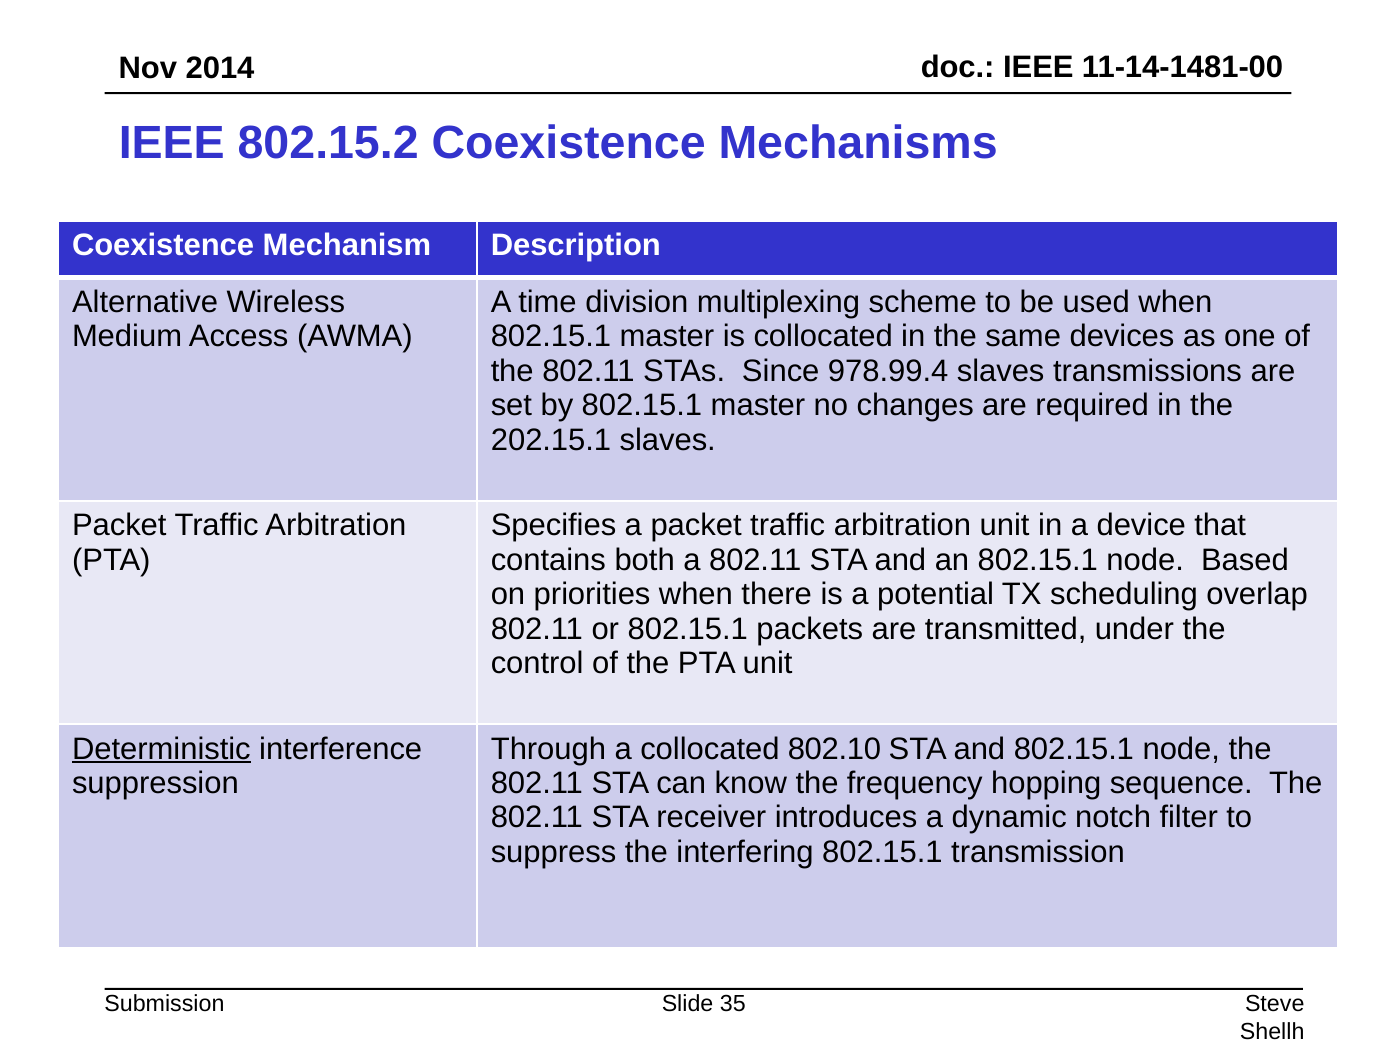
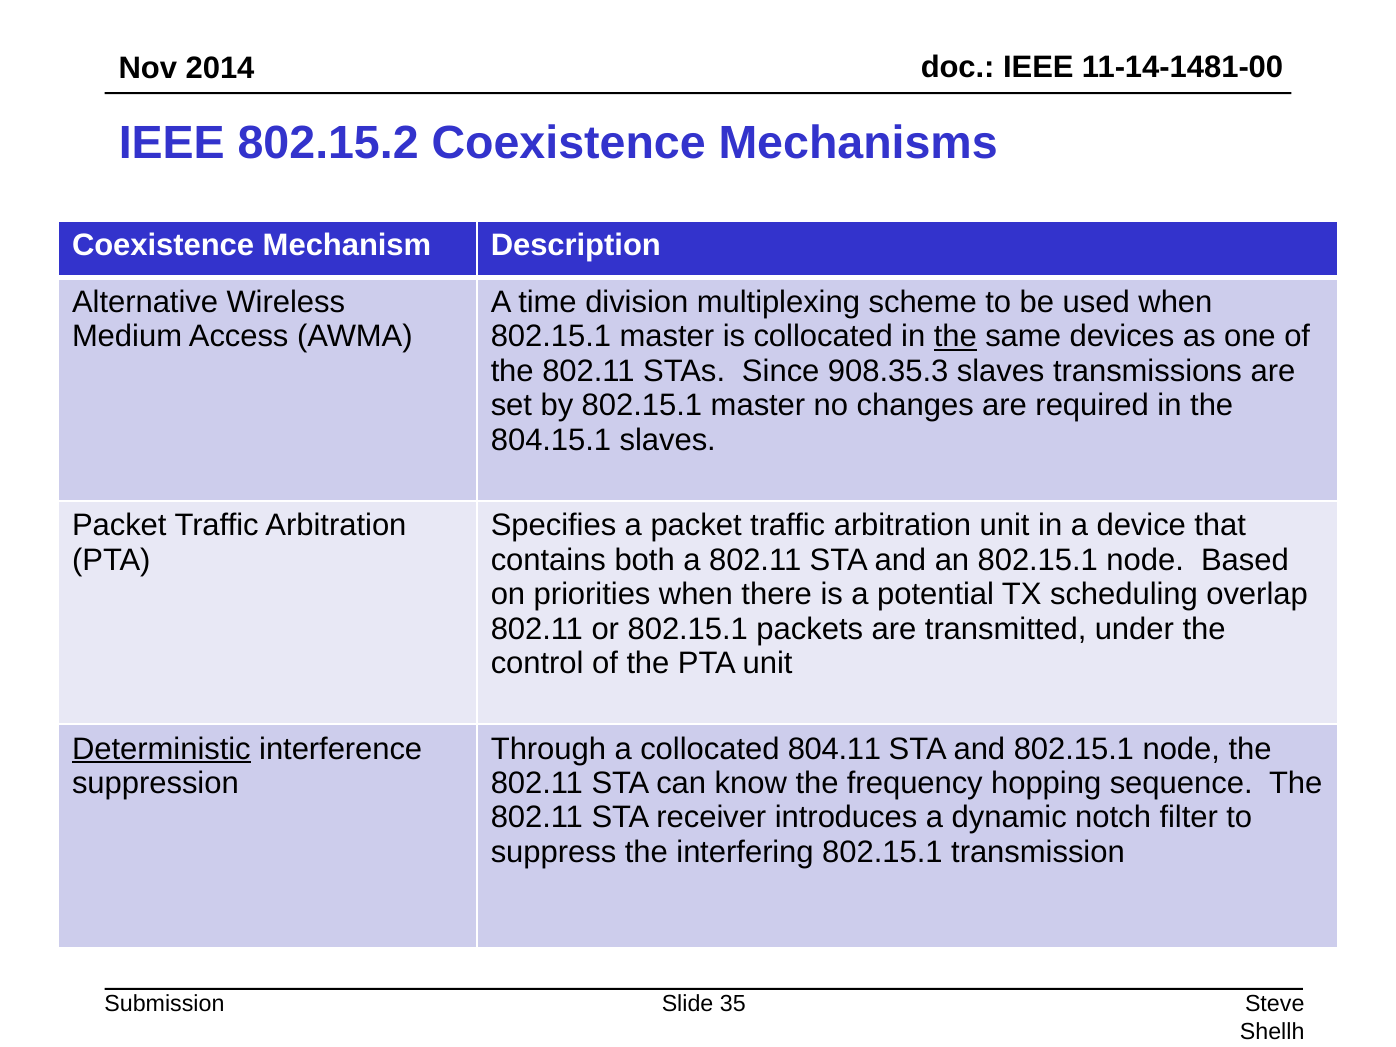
the at (955, 337) underline: none -> present
978.99.4: 978.99.4 -> 908.35.3
202.15.1: 202.15.1 -> 804.15.1
802.10: 802.10 -> 804.11
